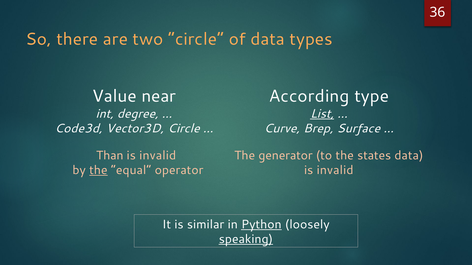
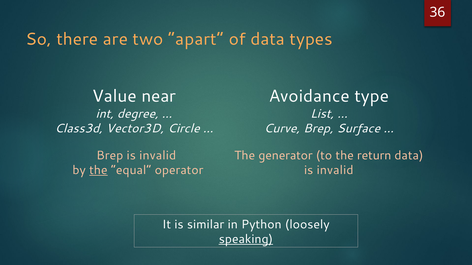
two circle: circle -> apart
According: According -> Avoidance
List underline: present -> none
Code3d: Code3d -> Class3d
Than at (110, 156): Than -> Brep
states: states -> return
Python underline: present -> none
